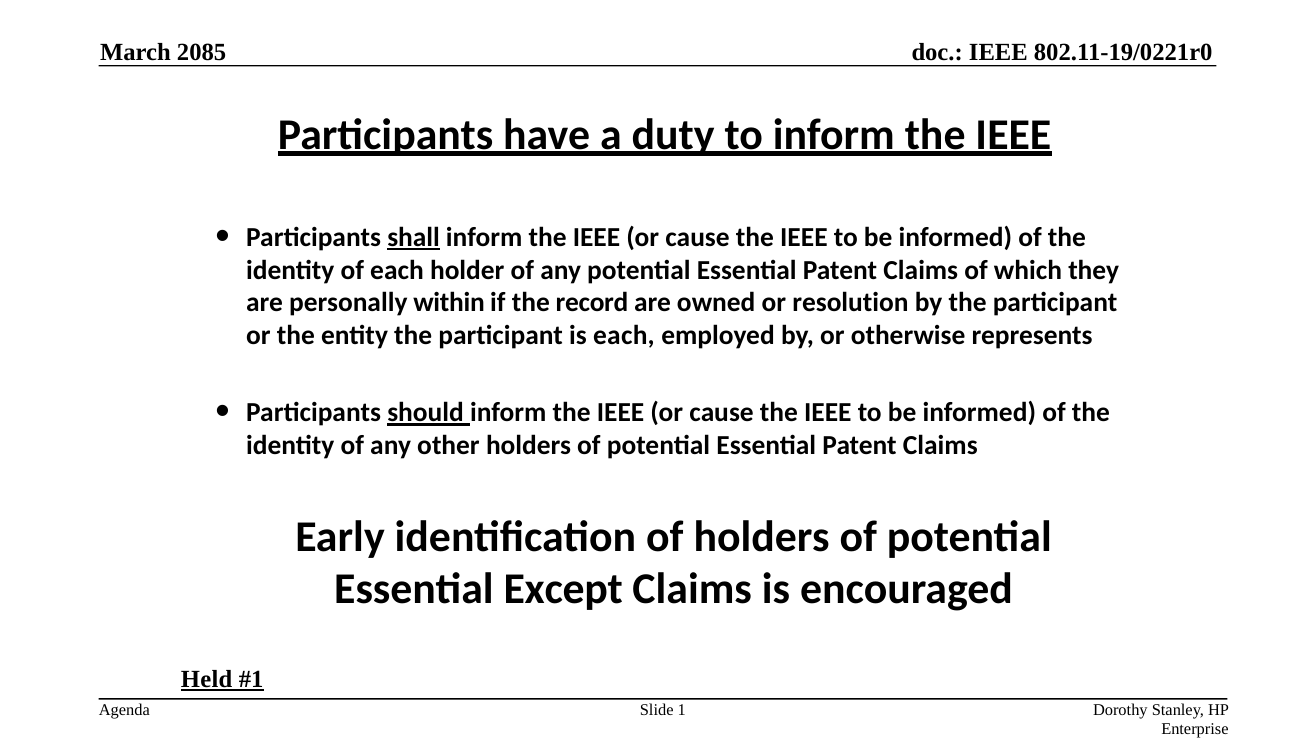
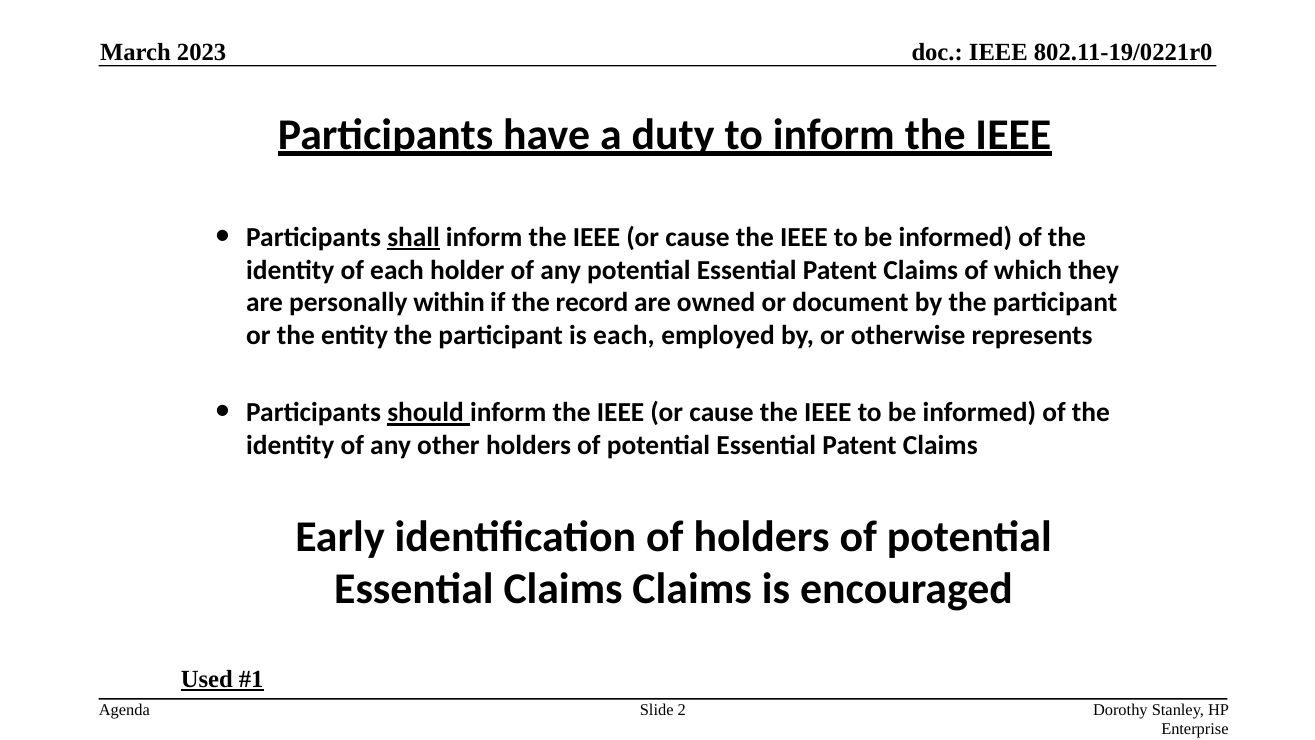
2085: 2085 -> 2023
resolution: resolution -> document
Essential Except: Except -> Claims
Held: Held -> Used
1: 1 -> 2
